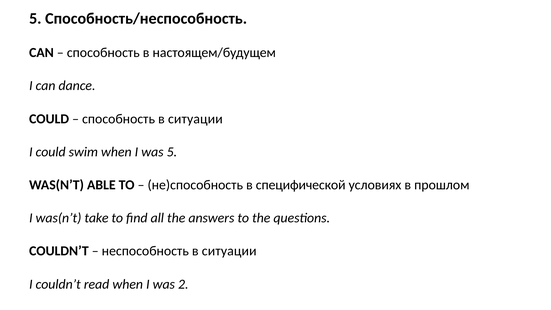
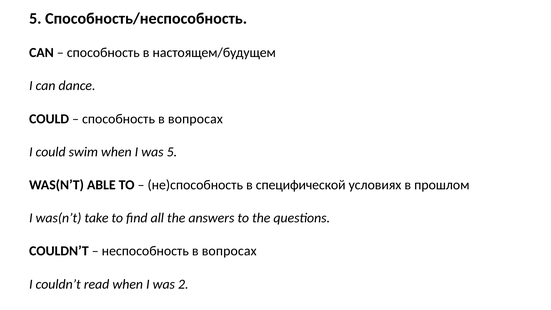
способность в ситуации: ситуации -> вопросах
неспособность в ситуации: ситуации -> вопросах
